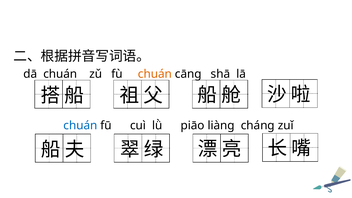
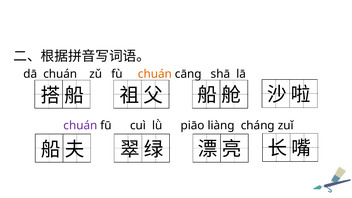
chuán at (80, 126) colour: blue -> purple
